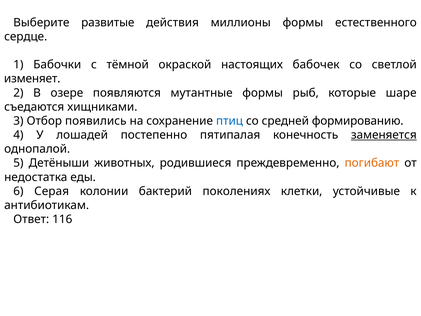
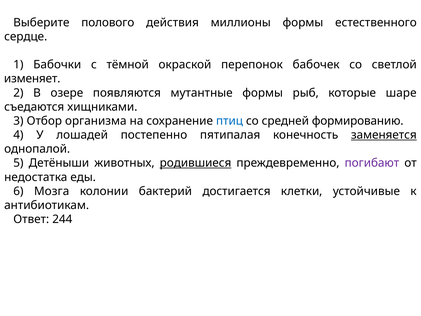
развитые: развитые -> полового
настоящих: настоящих -> перепонок
появились: появились -> организма
родившиеся underline: none -> present
погибают colour: orange -> purple
Серая: Серая -> Мозга
поколениях: поколениях -> достигается
116: 116 -> 244
